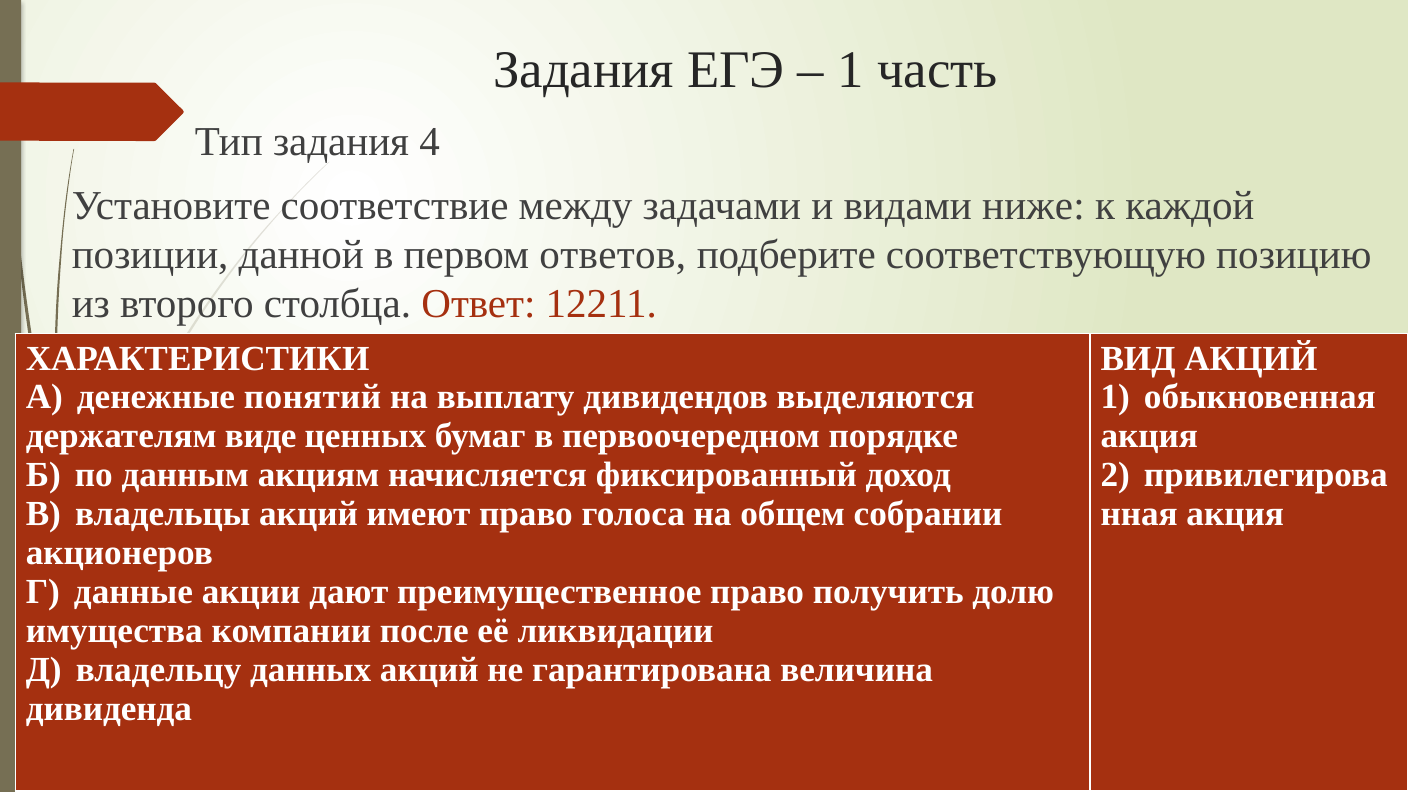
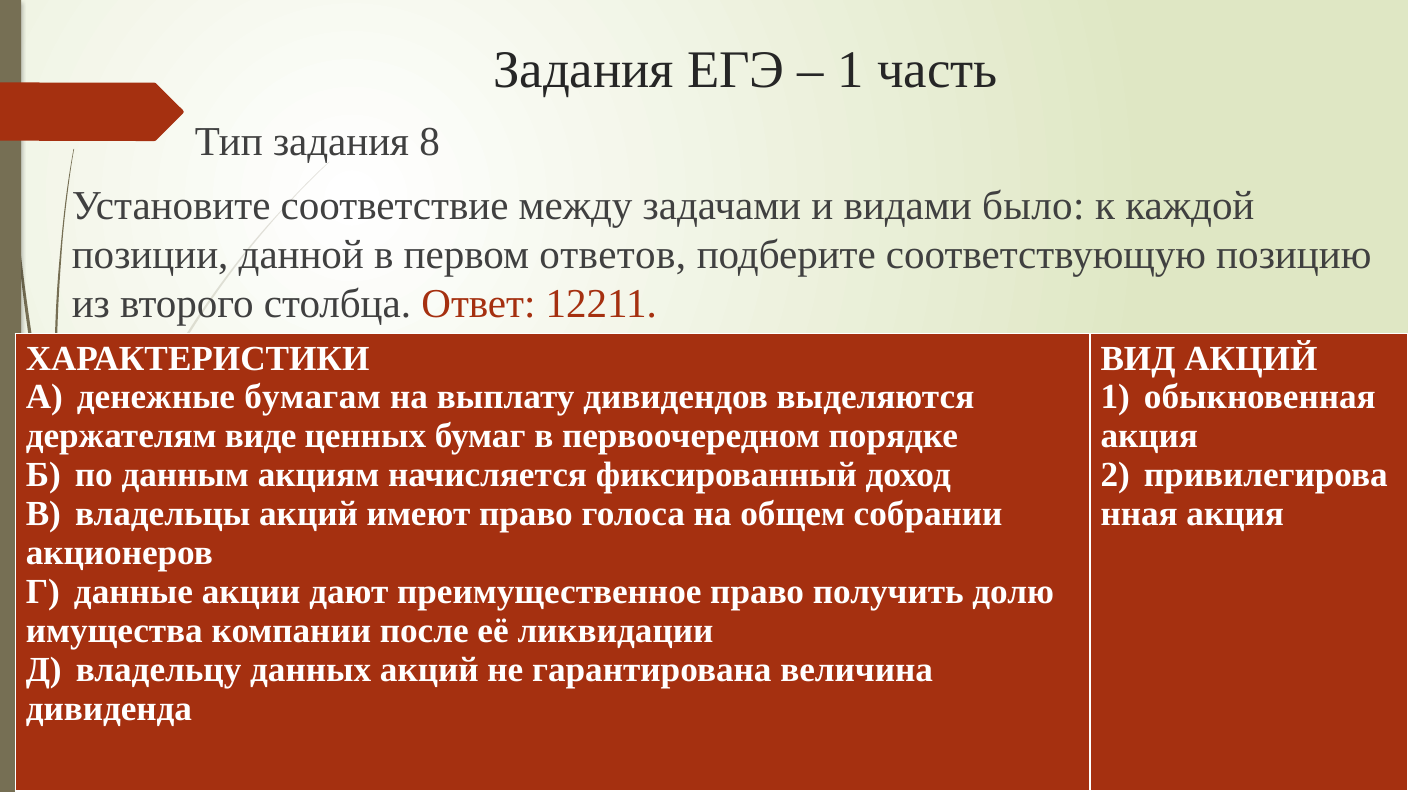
4: 4 -> 8
ниже: ниже -> было
понятий: понятий -> бумагам
